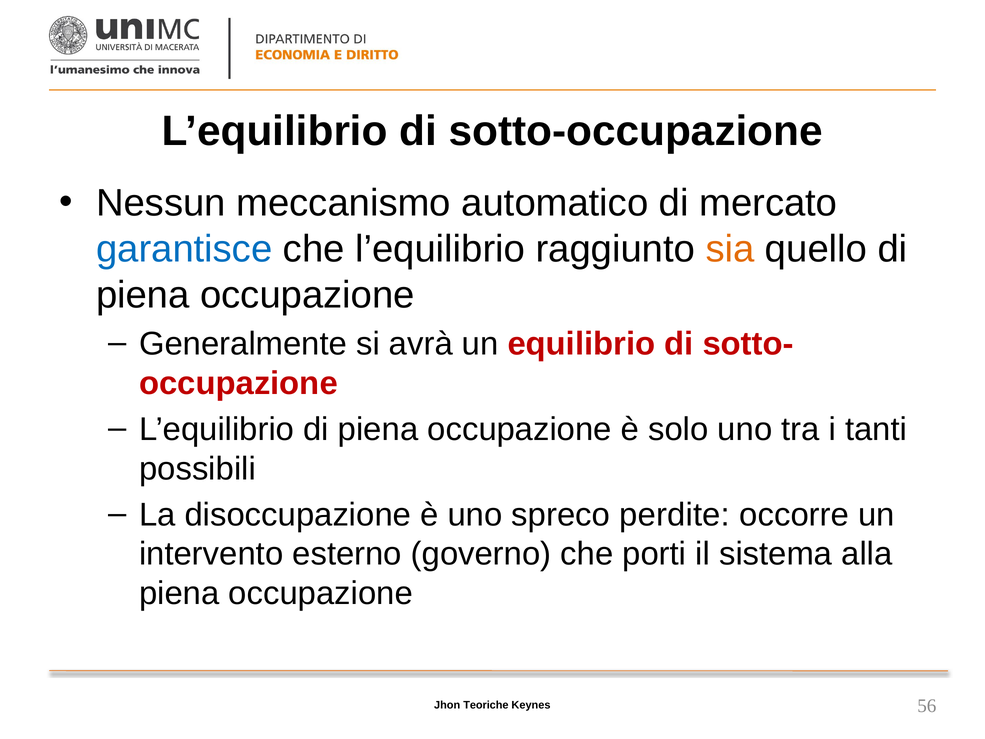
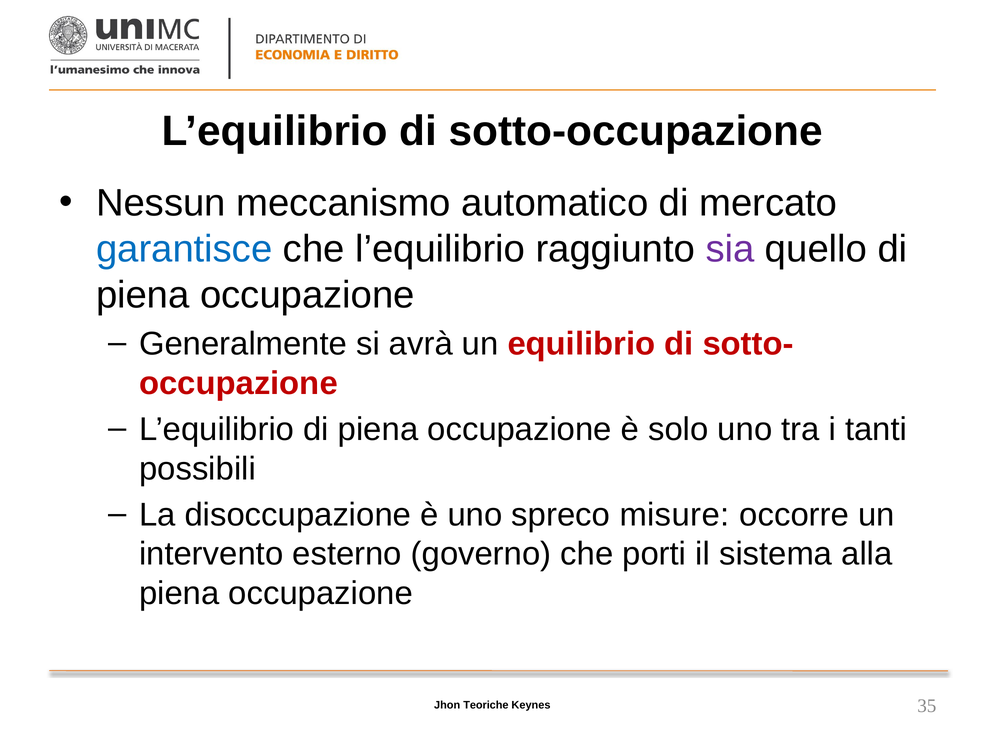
sia colour: orange -> purple
perdite: perdite -> misure
56: 56 -> 35
